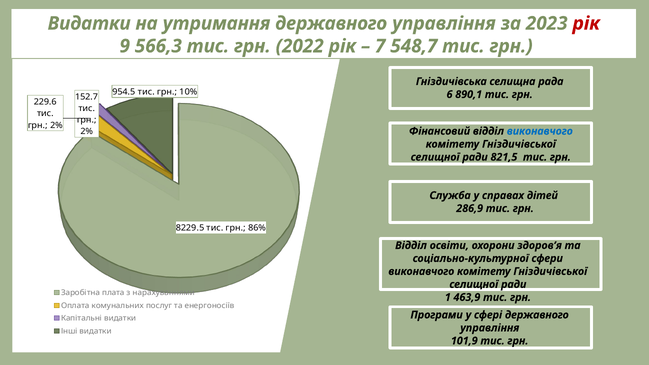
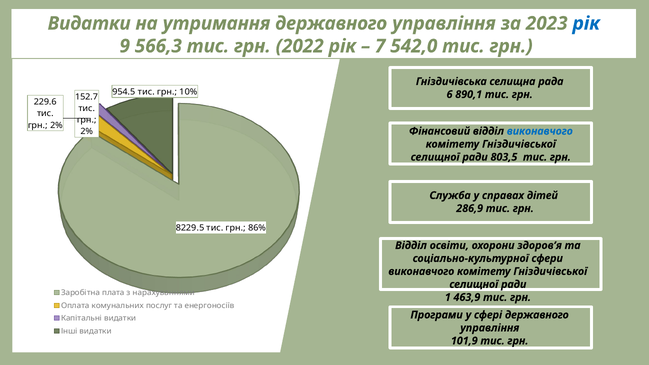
рік at (586, 23) colour: red -> blue
548,7: 548,7 -> 542,0
821,5: 821,5 -> 803,5
